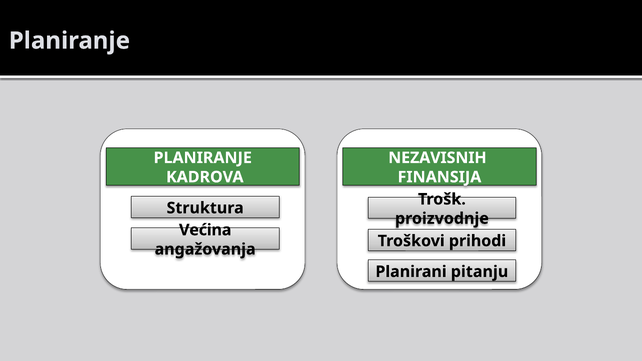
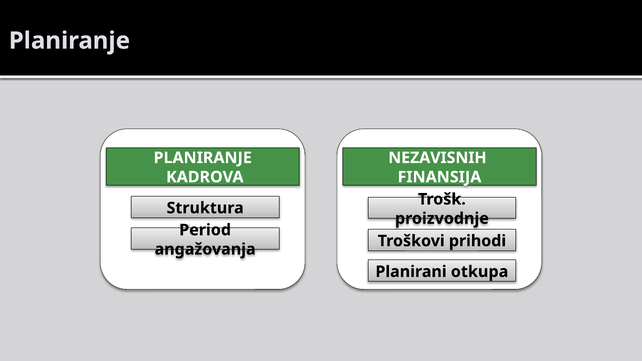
Većina: Većina -> Period
pitanju: pitanju -> otkupa
